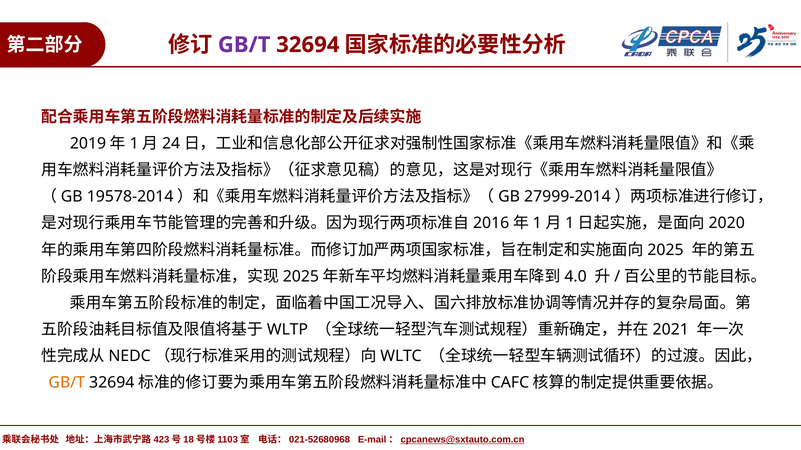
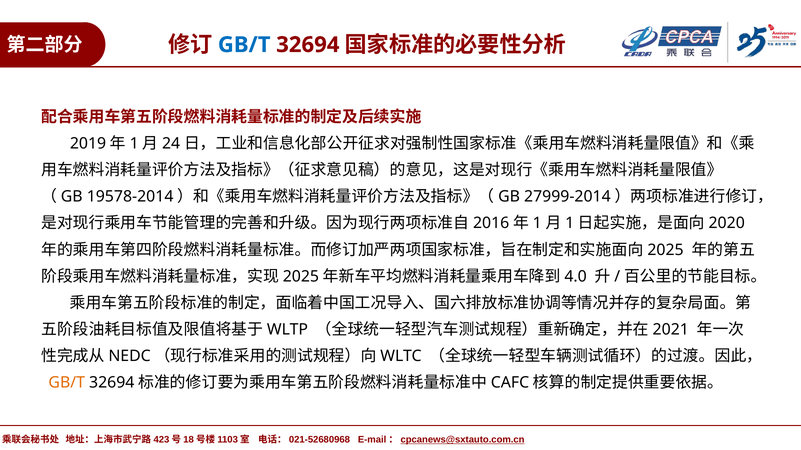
GB/T at (244, 45) colour: purple -> blue
